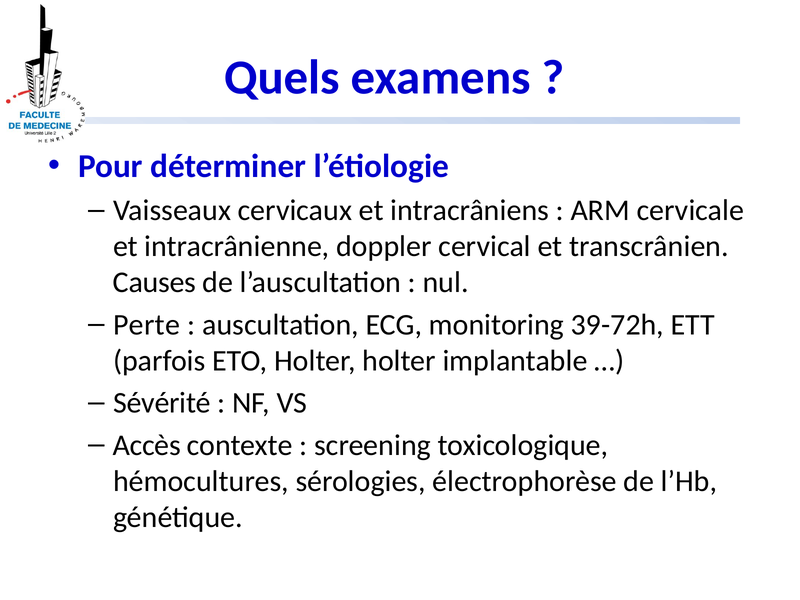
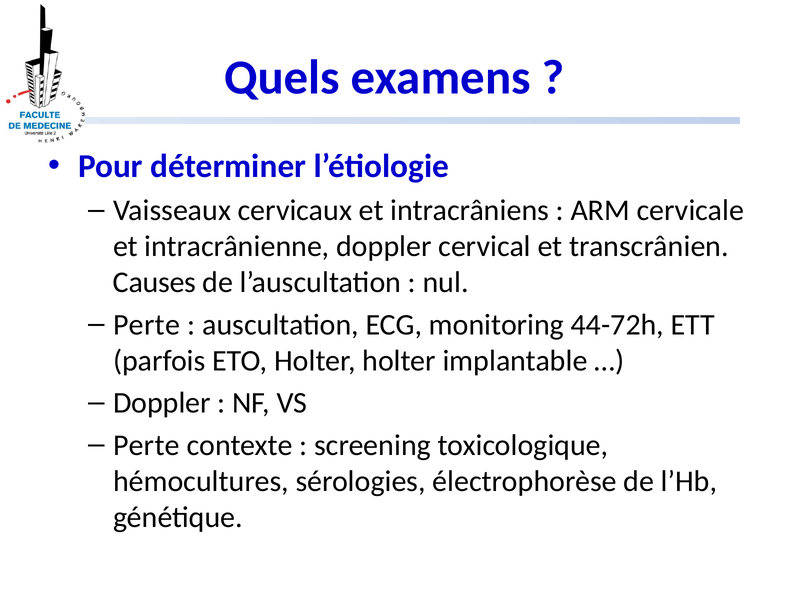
39-72h: 39-72h -> 44-72h
Sévérité at (162, 403): Sévérité -> Doppler
Accès at (147, 445): Accès -> Perte
